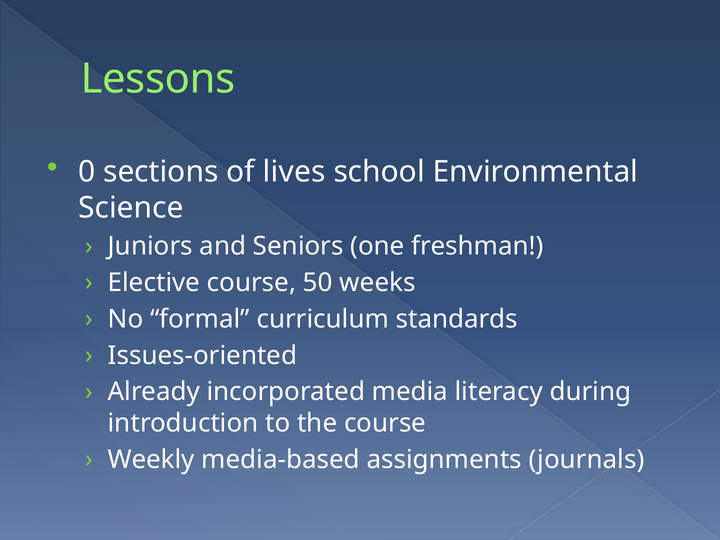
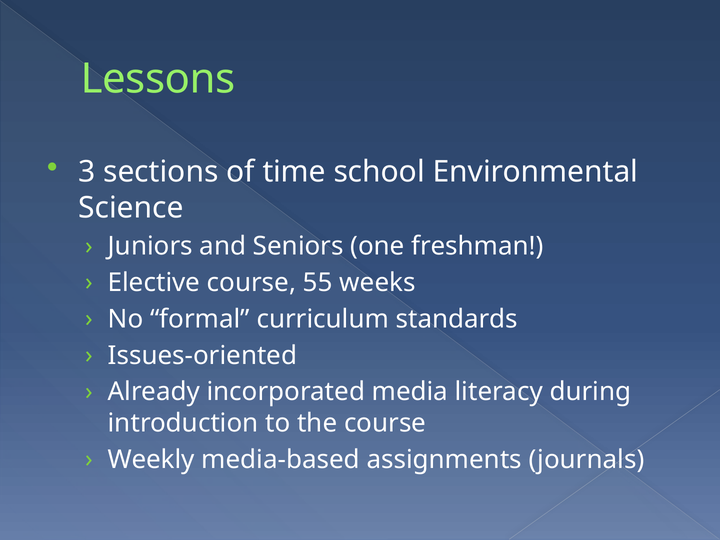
0: 0 -> 3
lives: lives -> time
50: 50 -> 55
